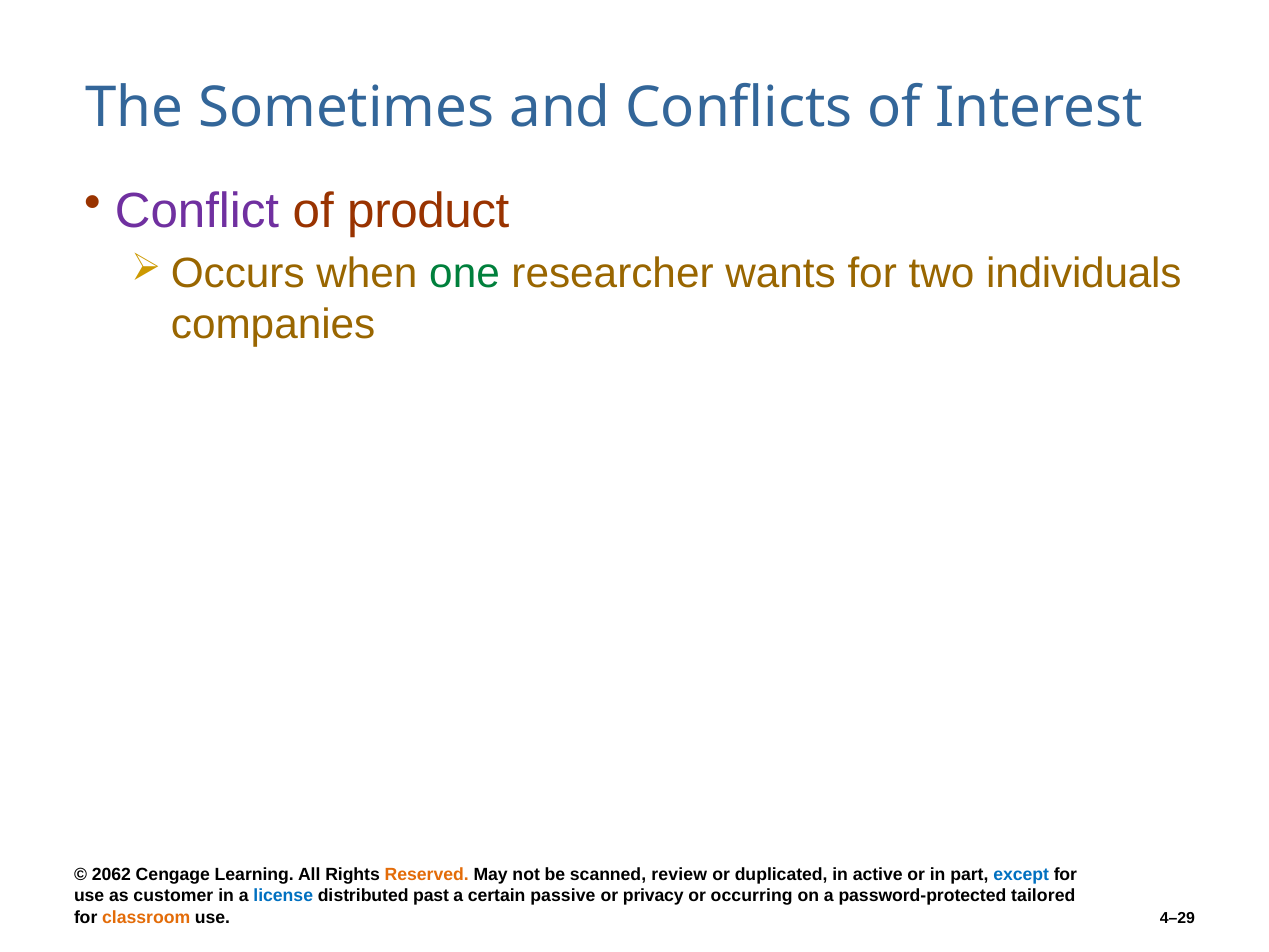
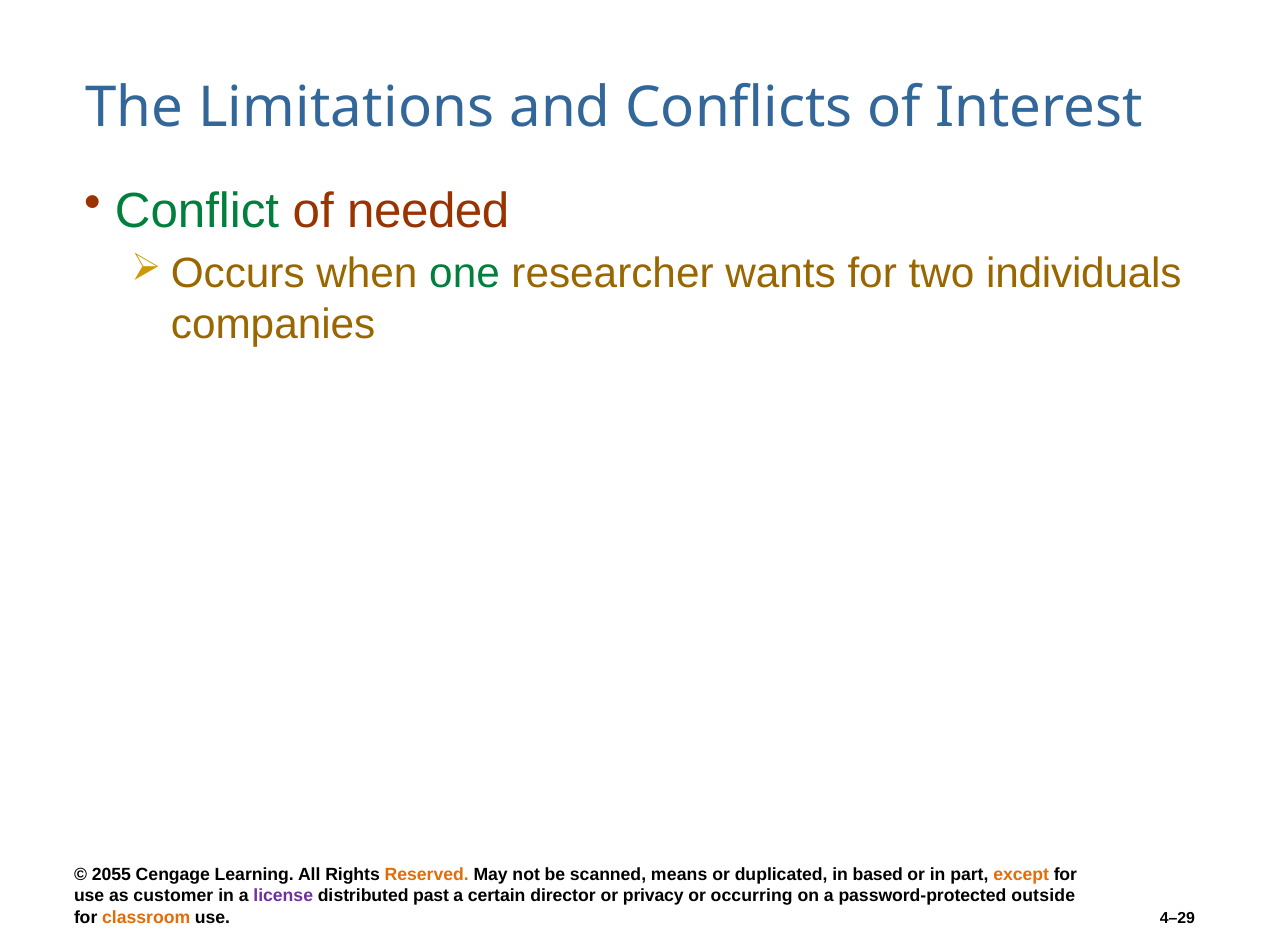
Sometimes: Sometimes -> Limitations
Conflict colour: purple -> green
product: product -> needed
2062: 2062 -> 2055
review: review -> means
active: active -> based
except colour: blue -> orange
license colour: blue -> purple
passive: passive -> director
tailored: tailored -> outside
